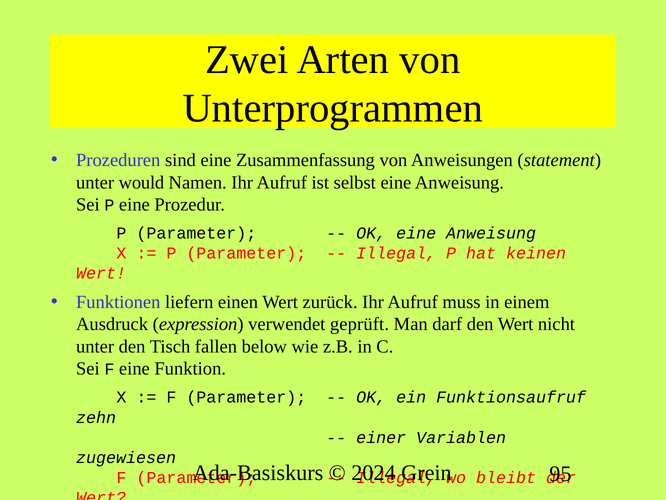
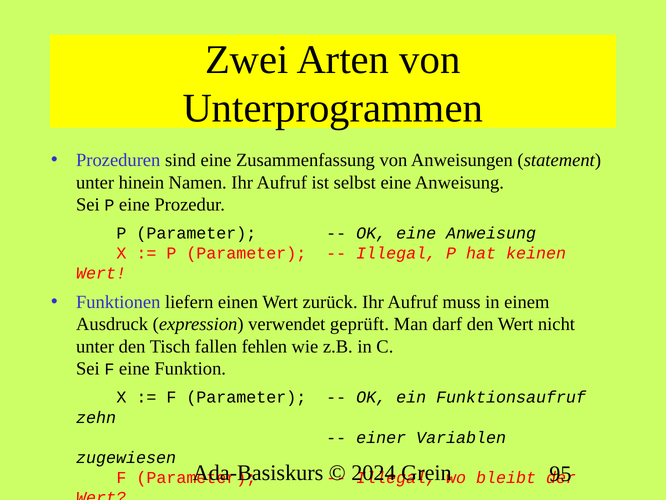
would: would -> hinein
below: below -> fehlen
